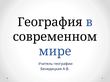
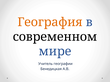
География colour: black -> orange
